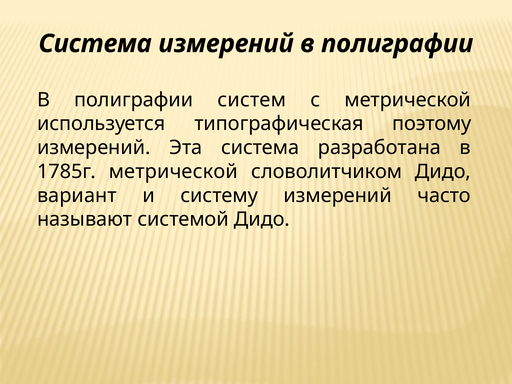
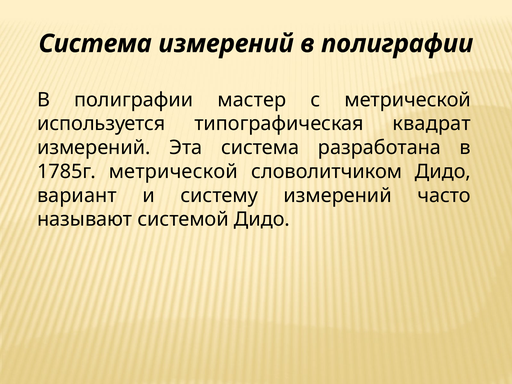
систем: систем -> мастер
поэтому: поэтому -> квадрат
